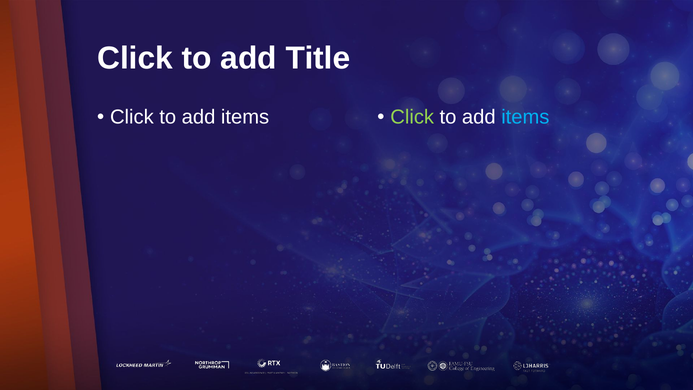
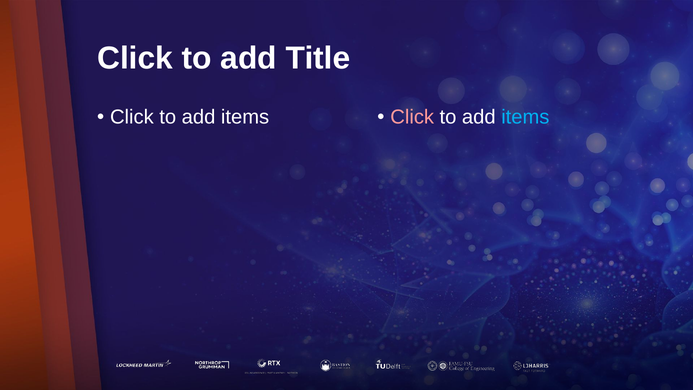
Click at (412, 117) colour: light green -> pink
